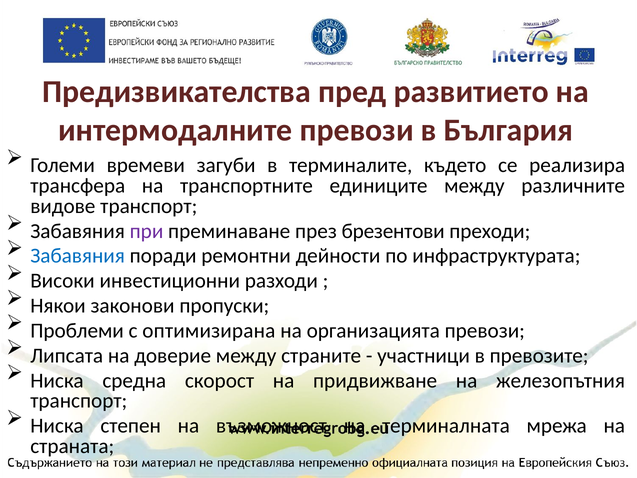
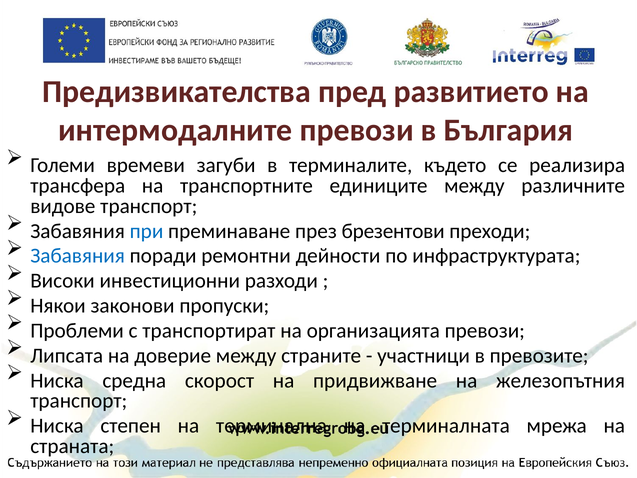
при colour: purple -> blue
оптимизирана: оптимизирана -> транспортират
възможност: възможност -> терминална
